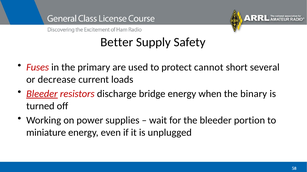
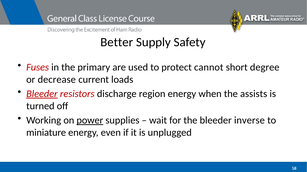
several: several -> degree
bridge: bridge -> region
binary: binary -> assists
power underline: none -> present
portion: portion -> inverse
